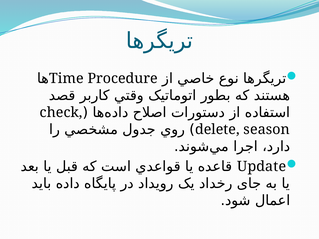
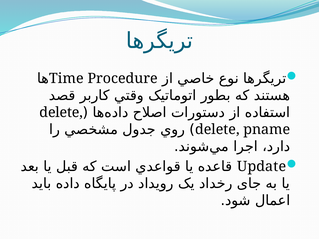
check at (61, 113): check -> delete
season: season -> pname
